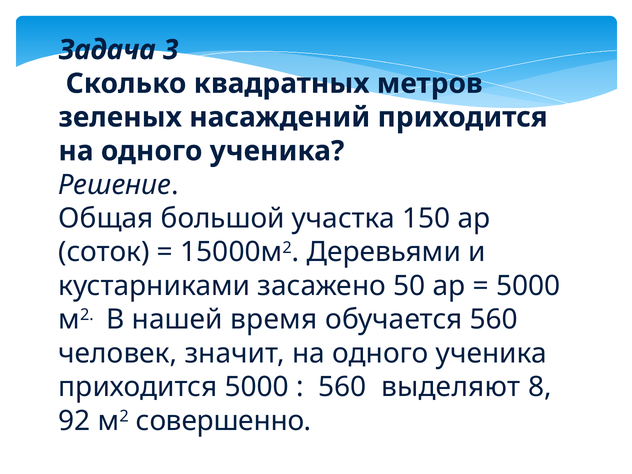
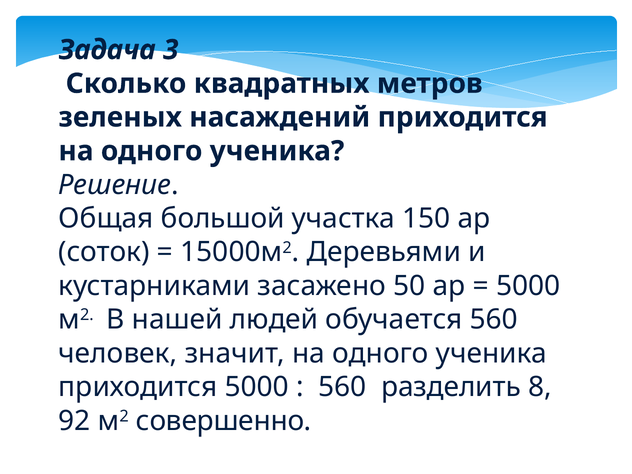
время: время -> людей
выделяют: выделяют -> разделить
